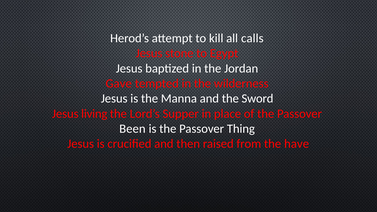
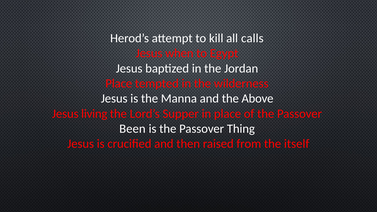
stone: stone -> when
Gave at (119, 84): Gave -> Place
Sword: Sword -> Above
have: have -> itself
